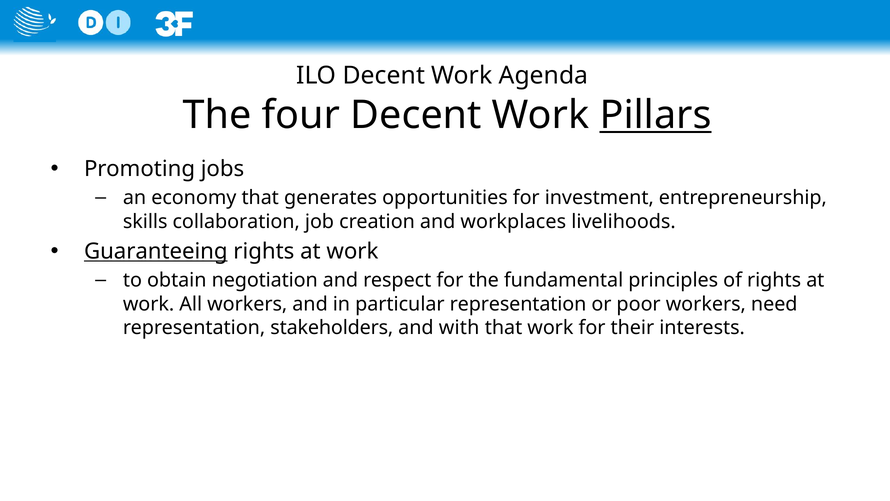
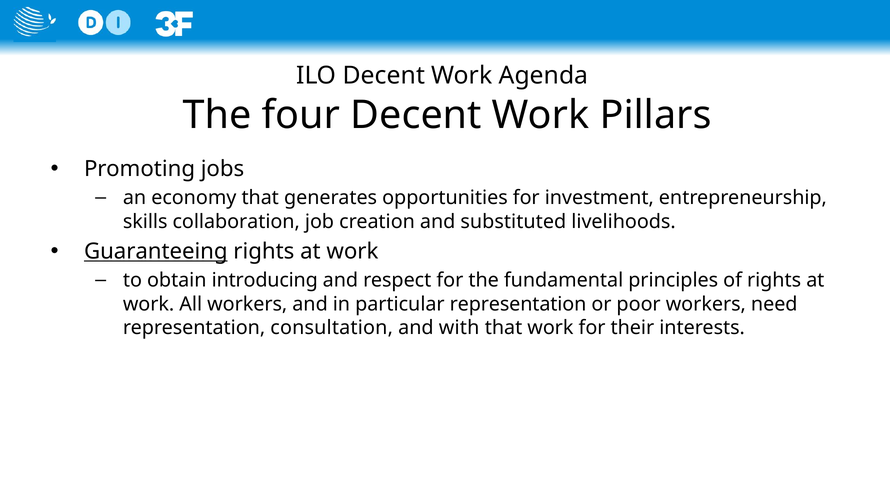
Pillars underline: present -> none
workplaces: workplaces -> substituted
negotiation: negotiation -> introducing
stakeholders: stakeholders -> consultation
